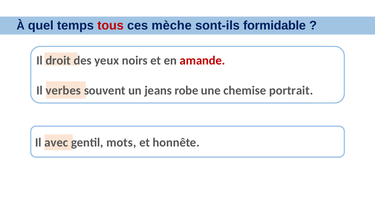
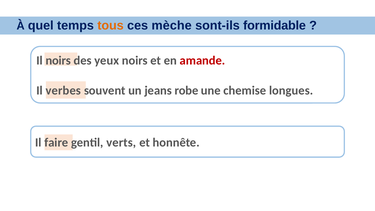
tous colour: red -> orange
Il droit: droit -> noirs
portrait: portrait -> longues
avec: avec -> faire
mots: mots -> verts
